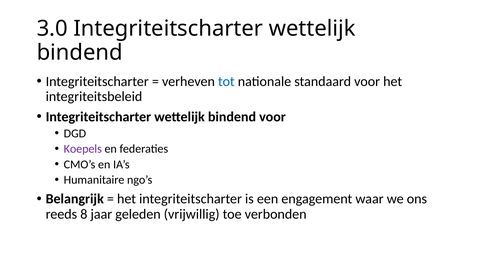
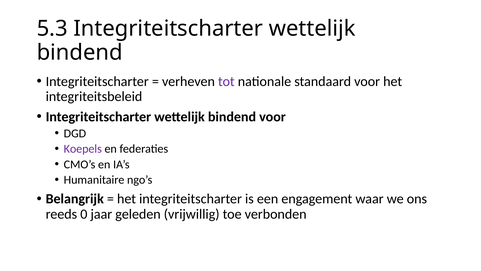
3.0: 3.0 -> 5.3
tot colour: blue -> purple
8: 8 -> 0
